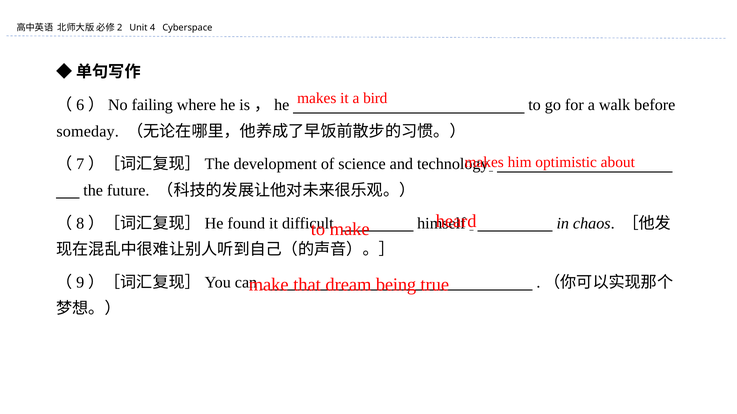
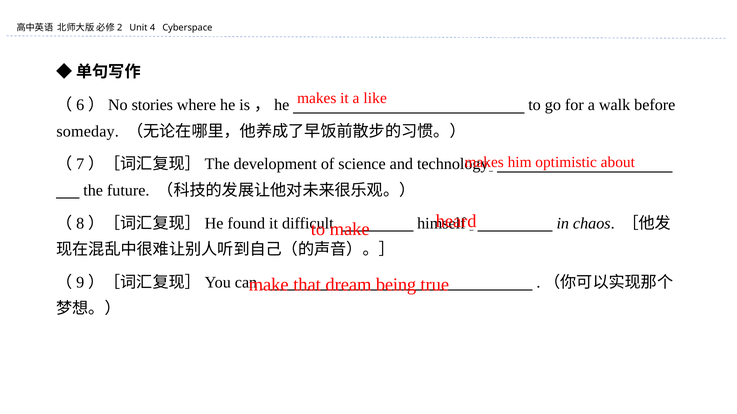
bird: bird -> like
failing: failing -> stories
